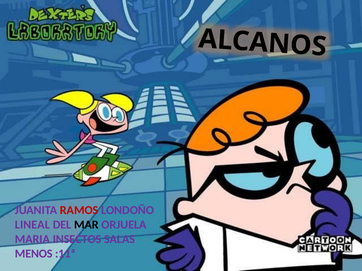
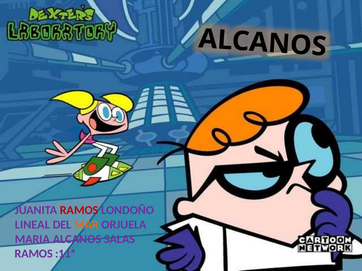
MAR colour: black -> orange
INSECTOS: INSECTOS -> ALCANOS
MENOS at (34, 254): MENOS -> RAMOS
